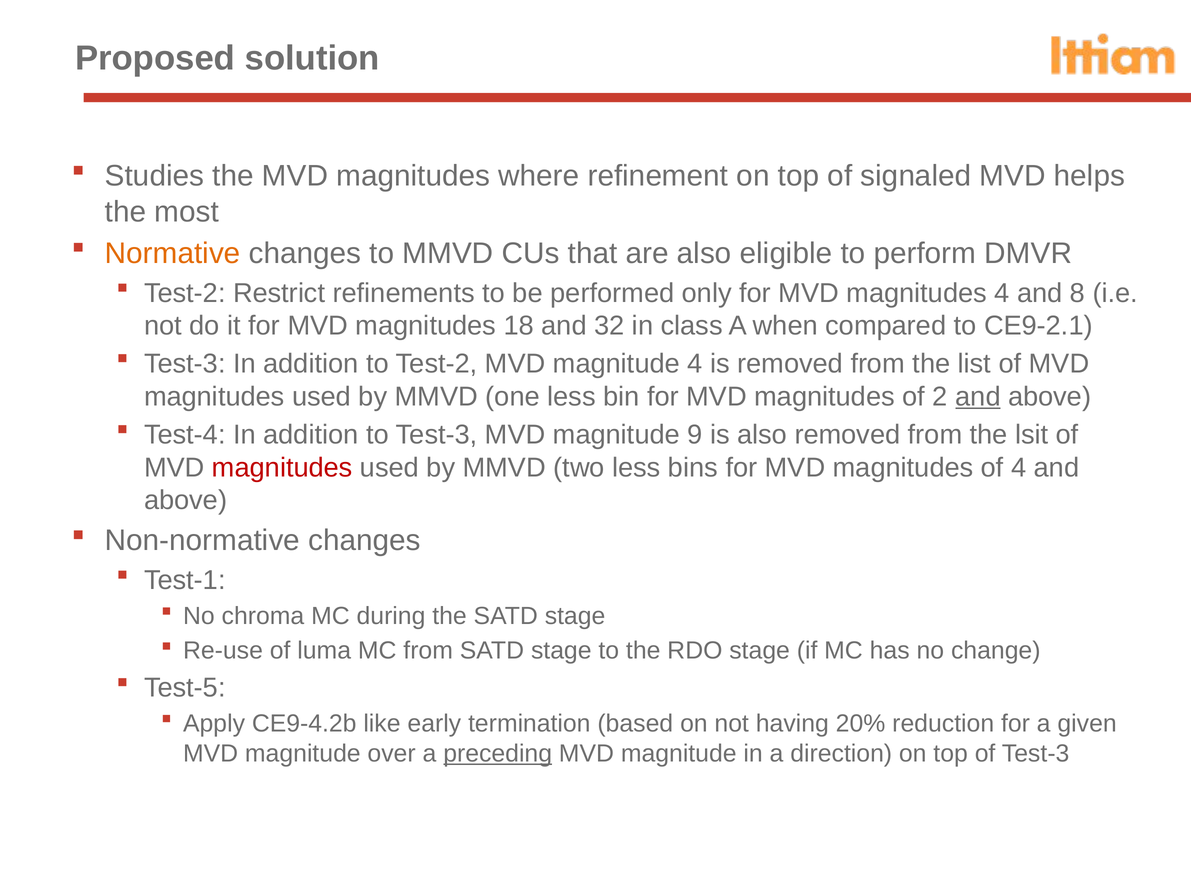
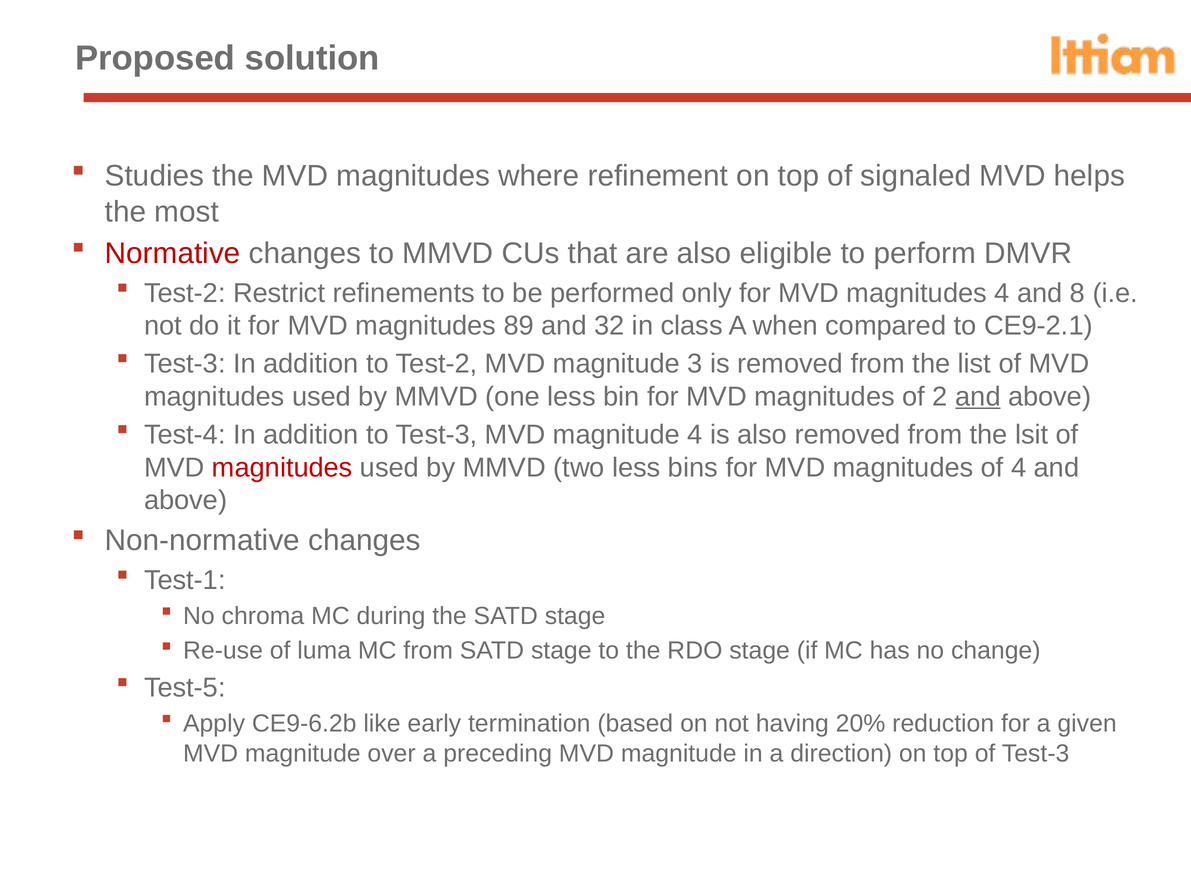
Normative colour: orange -> red
18: 18 -> 89
magnitude 4: 4 -> 3
magnitude 9: 9 -> 4
CE9-4.2b: CE9-4.2b -> CE9-6.2b
preceding underline: present -> none
